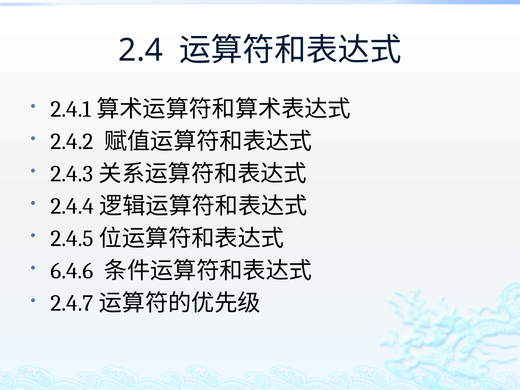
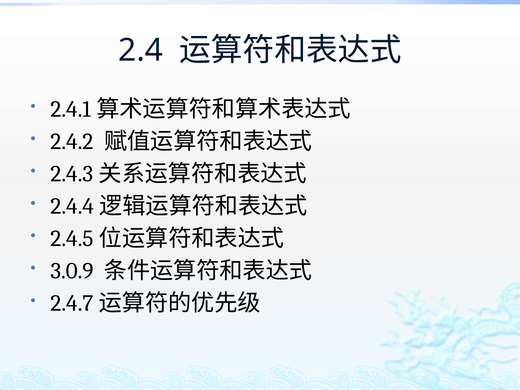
6.4.6: 6.4.6 -> 3.0.9
